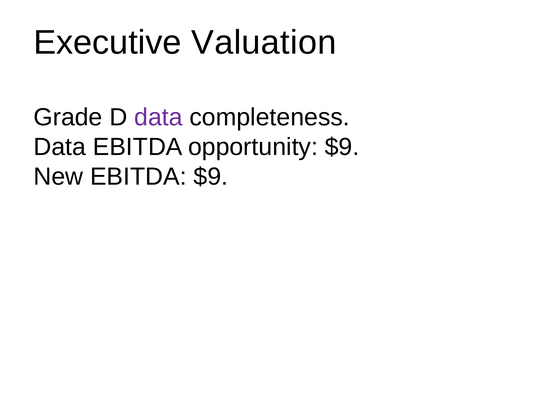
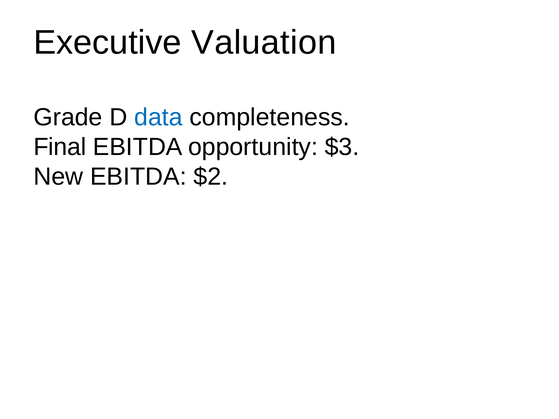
data at (158, 117) colour: purple -> blue
Data at (60, 147): Data -> Final
opportunity $9: $9 -> $3
EBITDA $9: $9 -> $2
